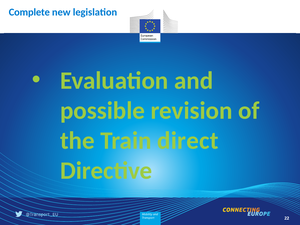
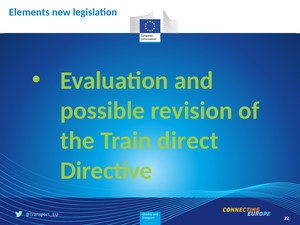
Complete: Complete -> Elements
